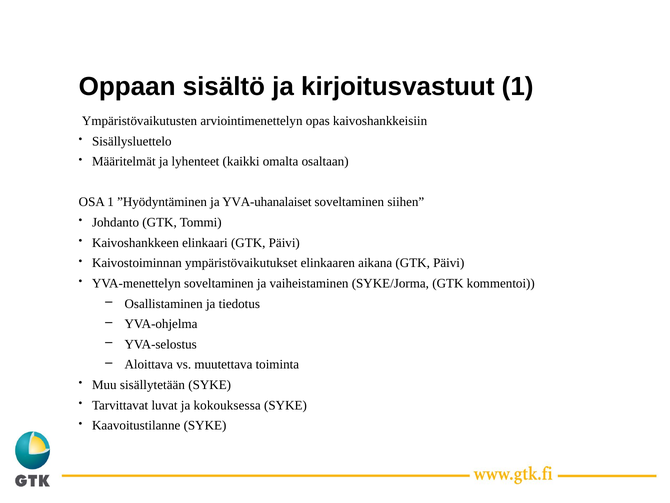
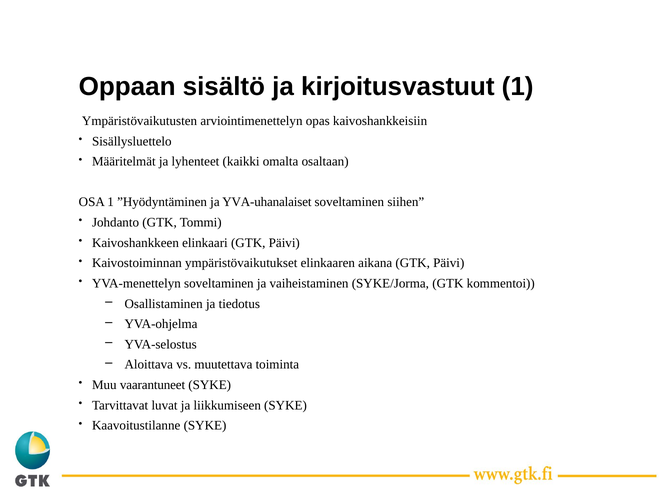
sisällytetään: sisällytetään -> vaarantuneet
kokouksessa: kokouksessa -> liikkumiseen
